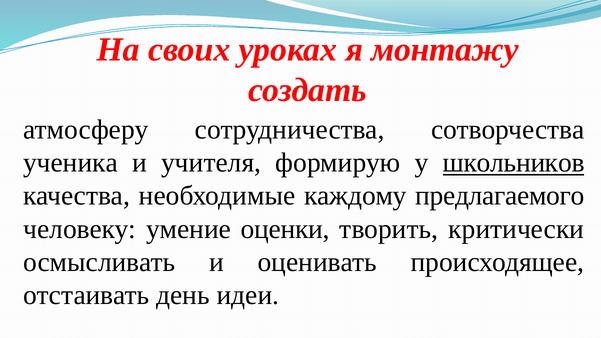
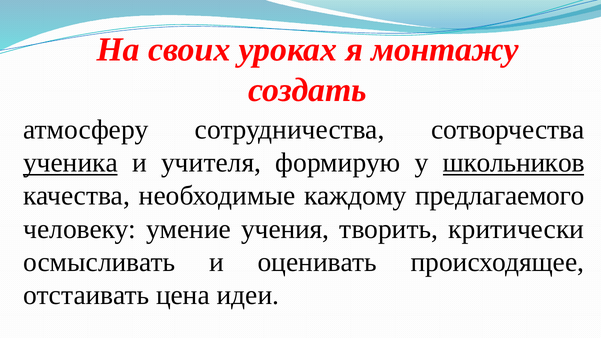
ученика underline: none -> present
оценки: оценки -> учения
день: день -> цена
